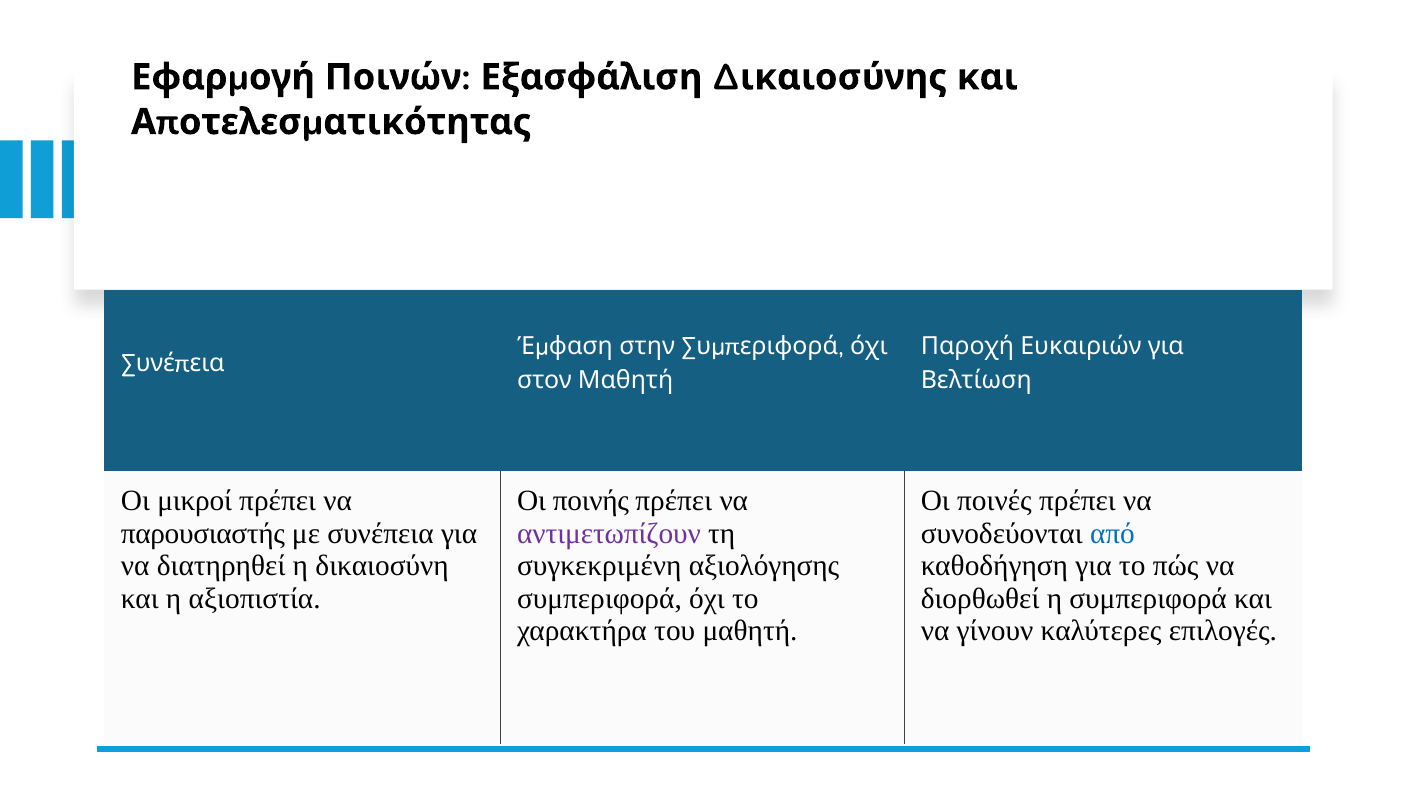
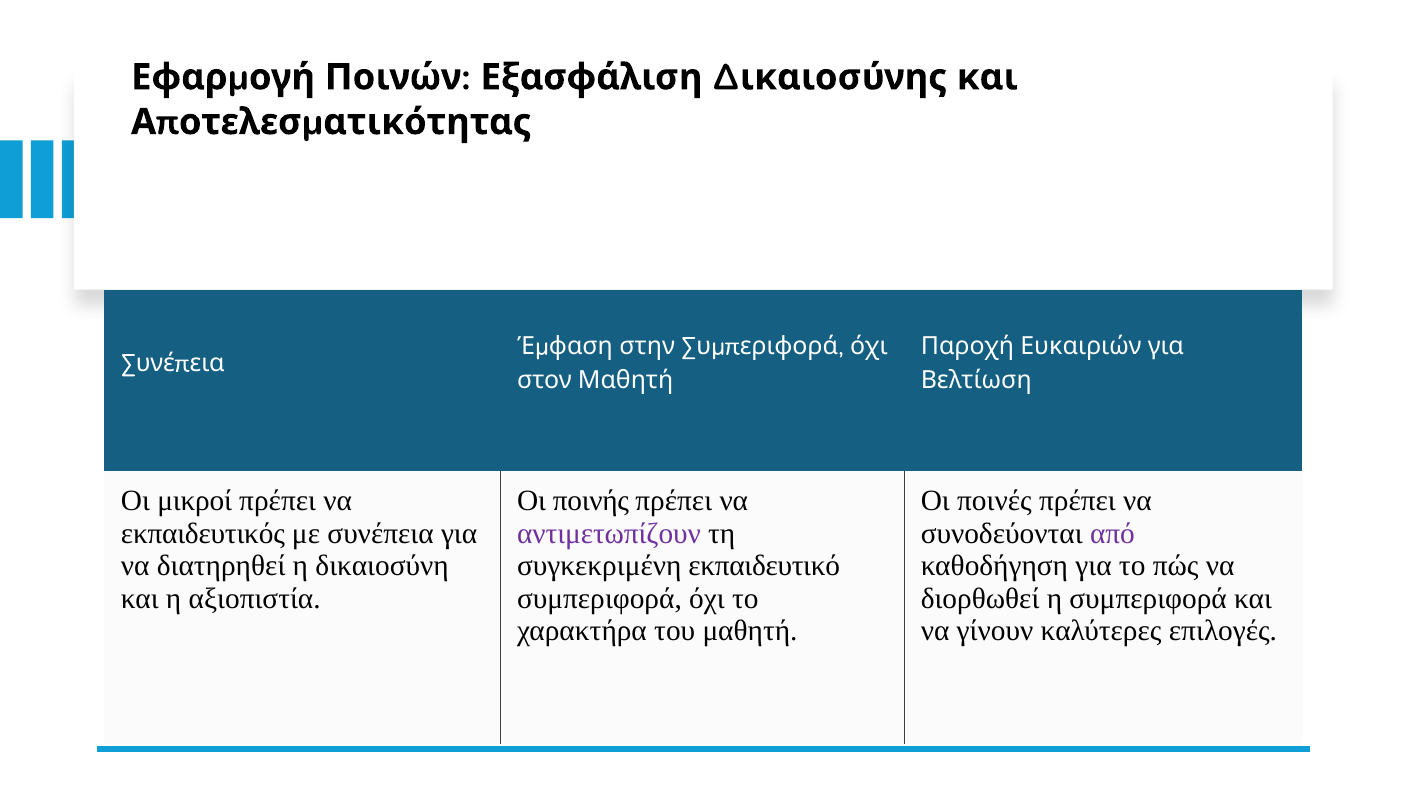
παρουσιαστής: παρουσιαστής -> εκπαιδευτικός
από colour: blue -> purple
αξιολόγησης: αξιολόγησης -> εκπαιδευτικό
